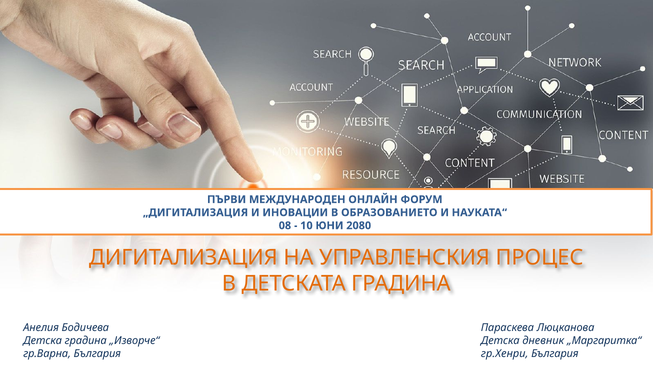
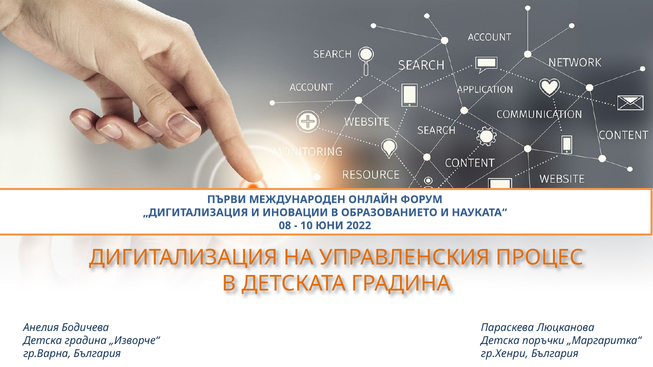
2080: 2080 -> 2022
дневник: дневник -> поръчки
